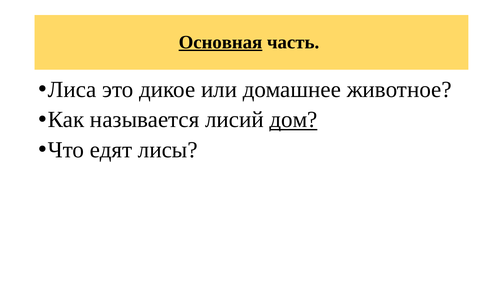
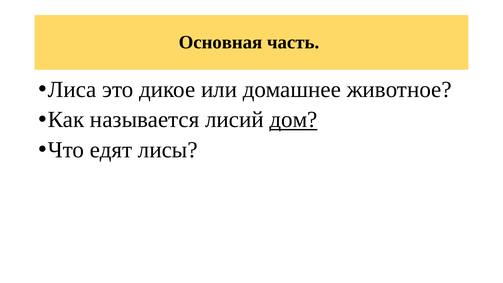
Основная underline: present -> none
